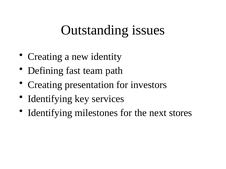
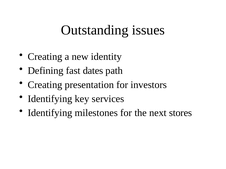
team: team -> dates
